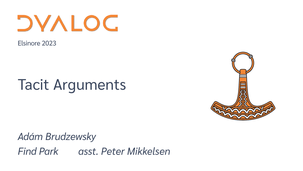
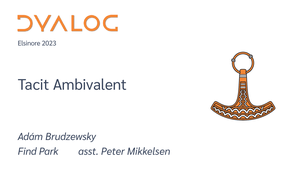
Arguments: Arguments -> Ambivalent
